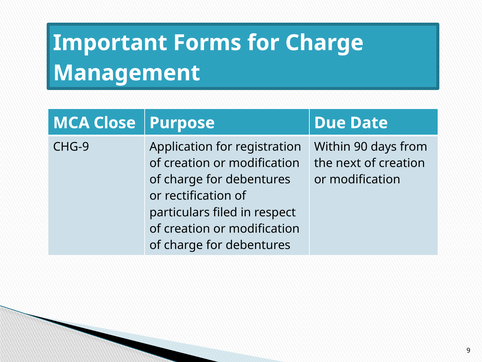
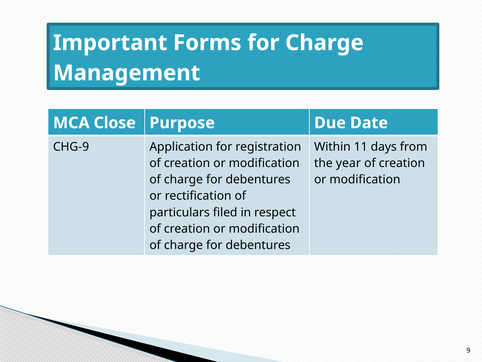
90: 90 -> 11
next: next -> year
